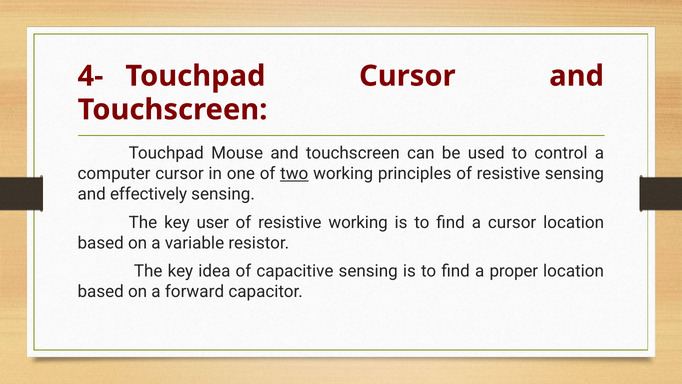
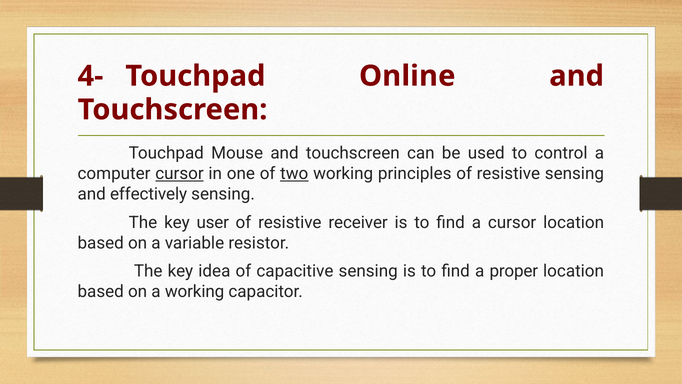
Touchpad Cursor: Cursor -> Online
cursor at (179, 174) underline: none -> present
resistive working: working -> receiver
a forward: forward -> working
